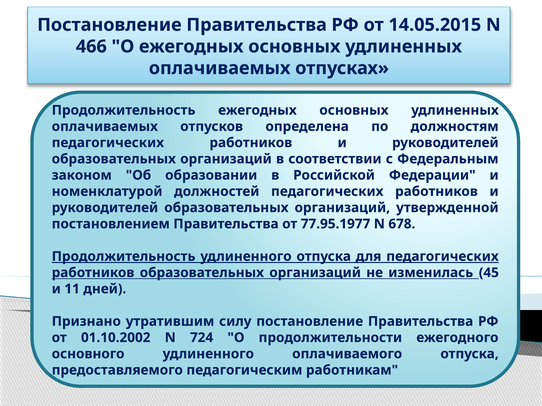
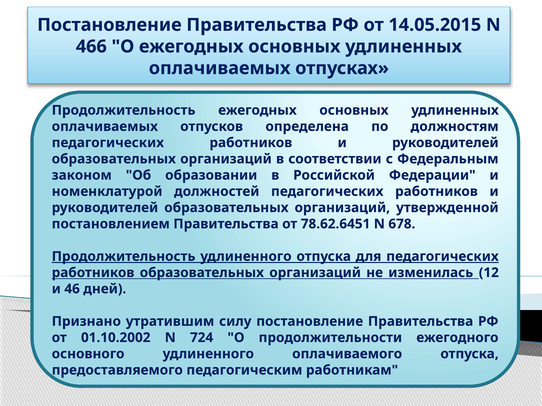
77.95.1977: 77.95.1977 -> 78.62.6451
45: 45 -> 12
11: 11 -> 46
